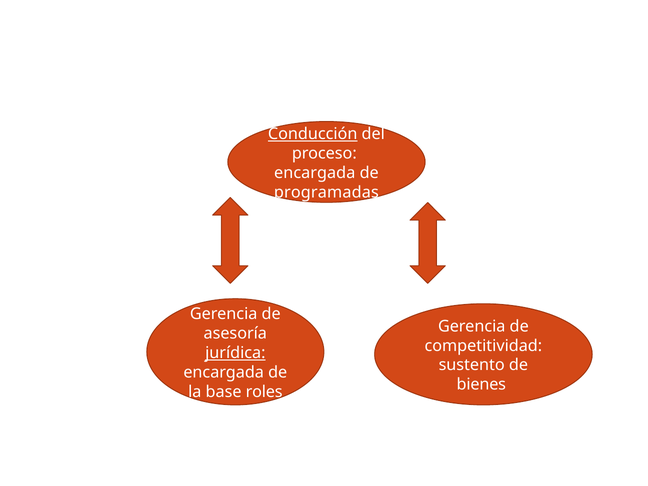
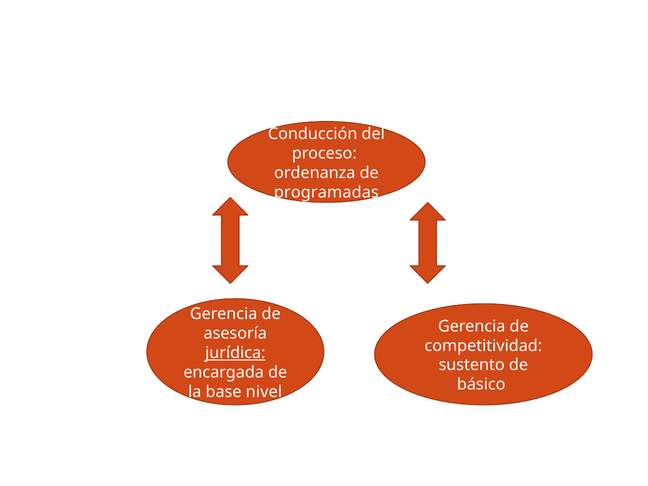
Conducción underline: present -> none
encargada at (315, 173): encargada -> ordenanza
bienes: bienes -> básico
roles: roles -> nivel
